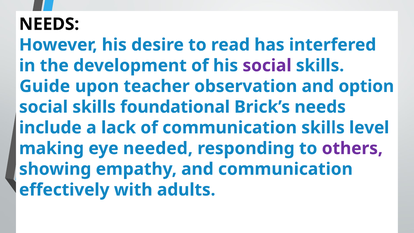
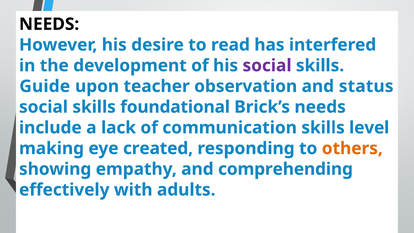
option: option -> status
needed: needed -> created
others colour: purple -> orange
and communication: communication -> comprehending
